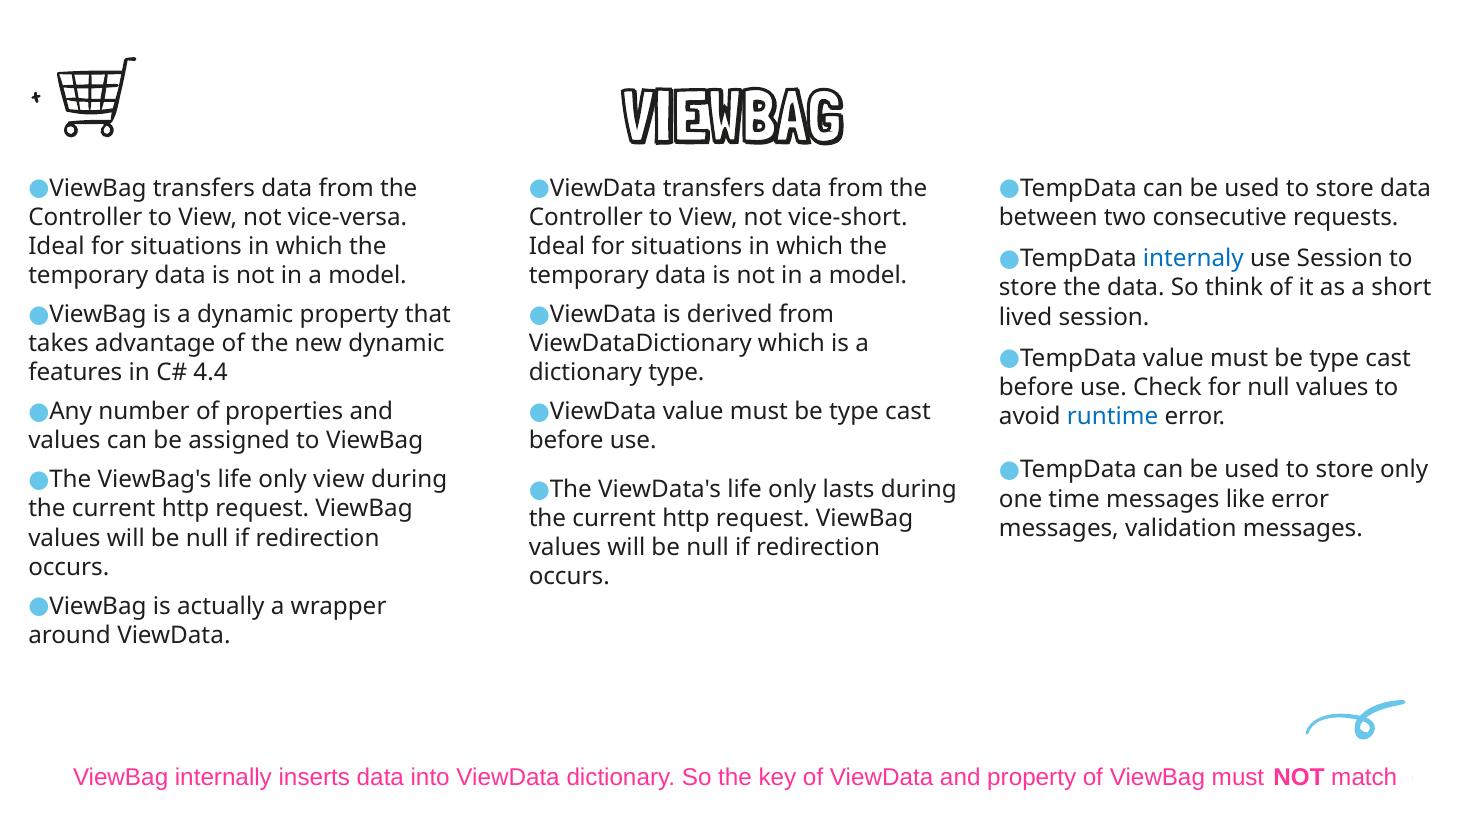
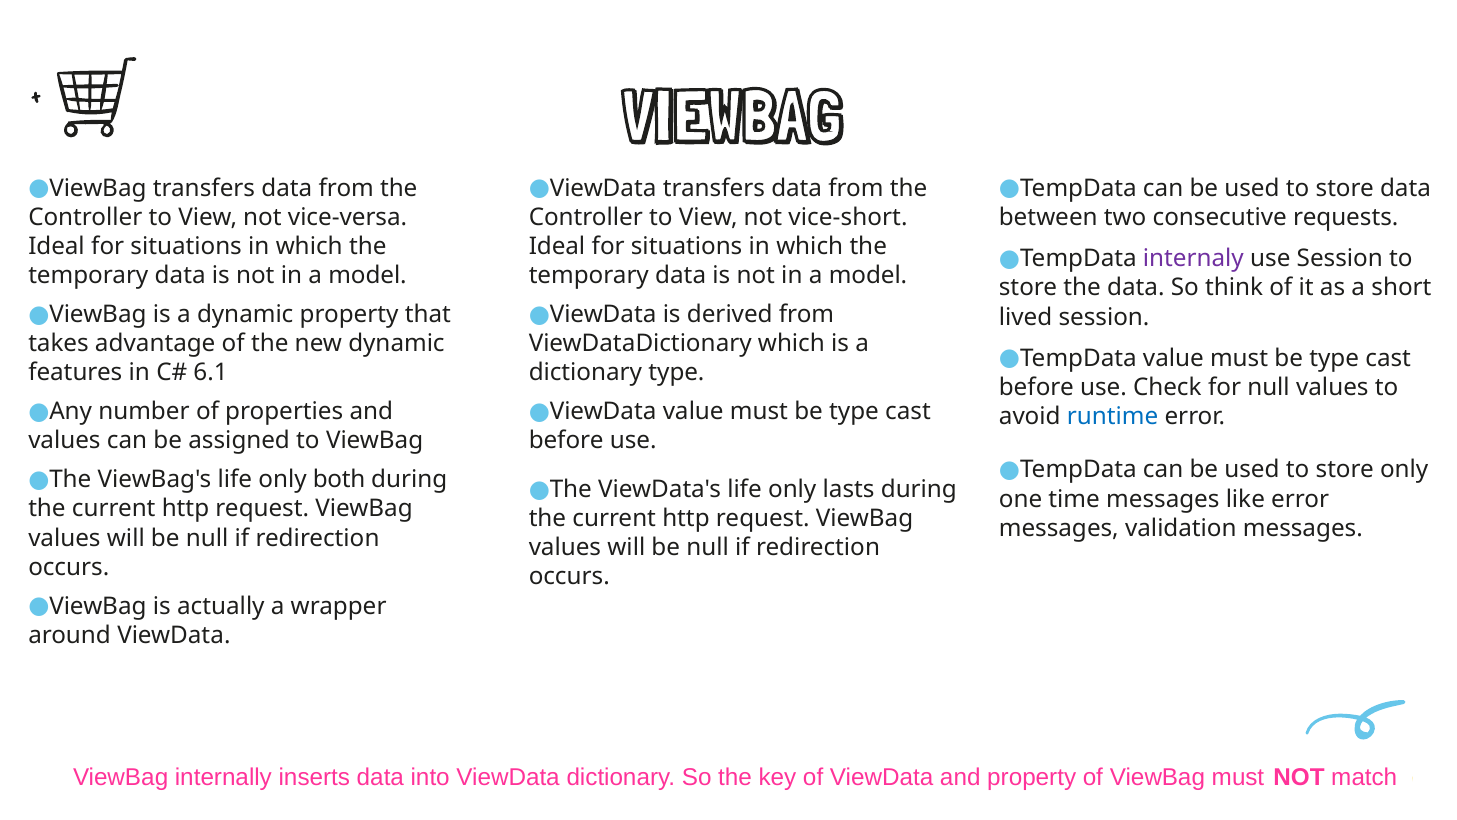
internaly colour: blue -> purple
4.4: 4.4 -> 6.1
only view: view -> both
